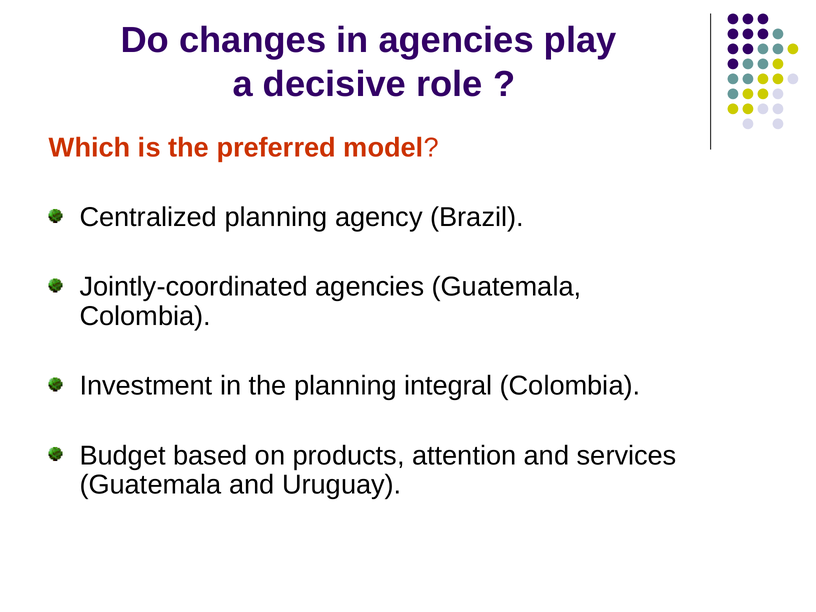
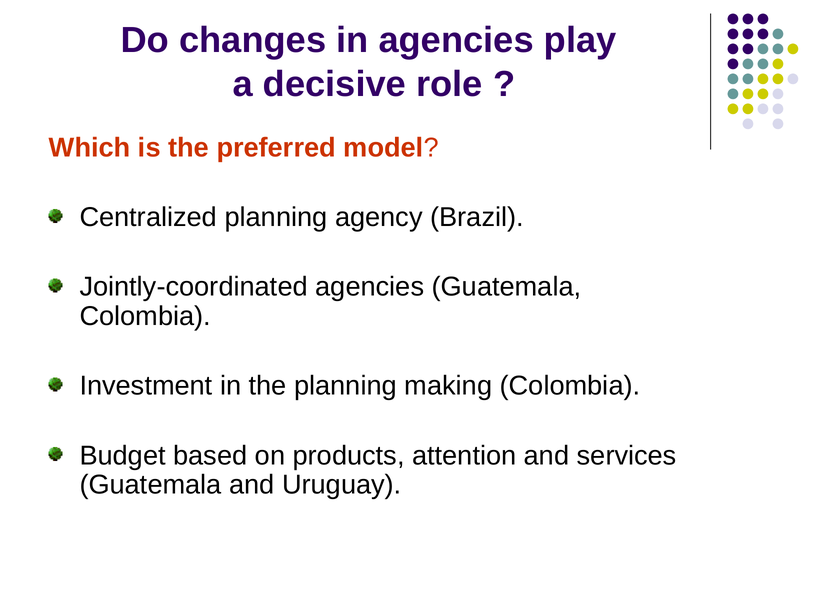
integral: integral -> making
